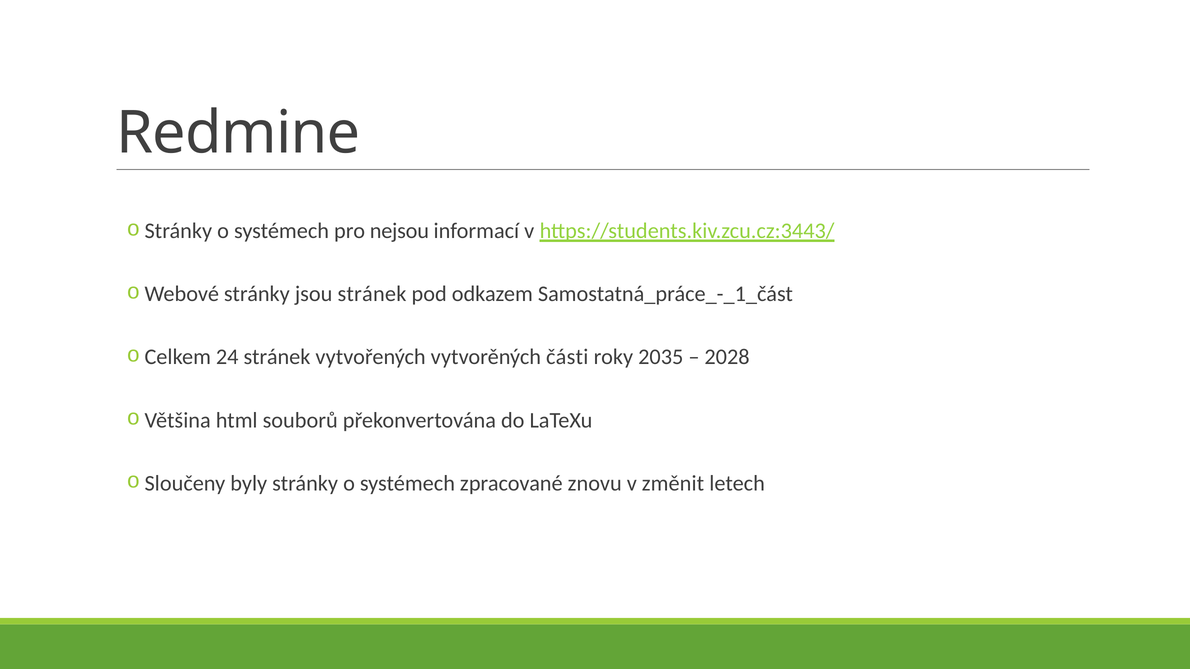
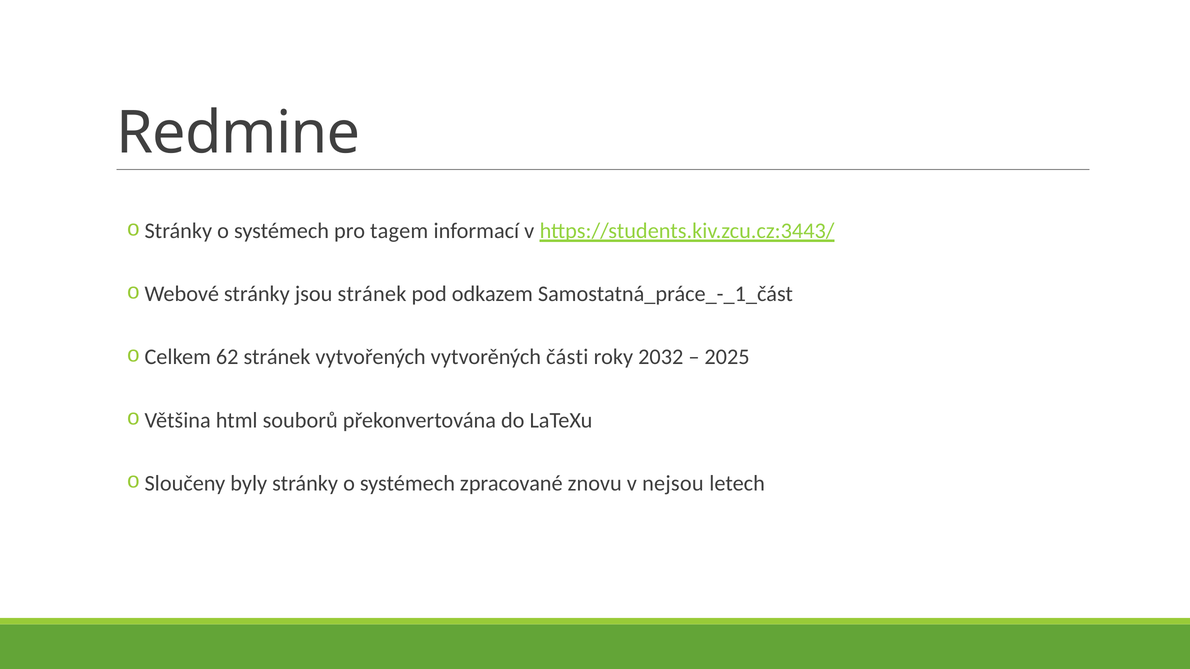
nejsou: nejsou -> tagem
24: 24 -> 62
2035: 2035 -> 2032
2028: 2028 -> 2025
změnit: změnit -> nejsou
